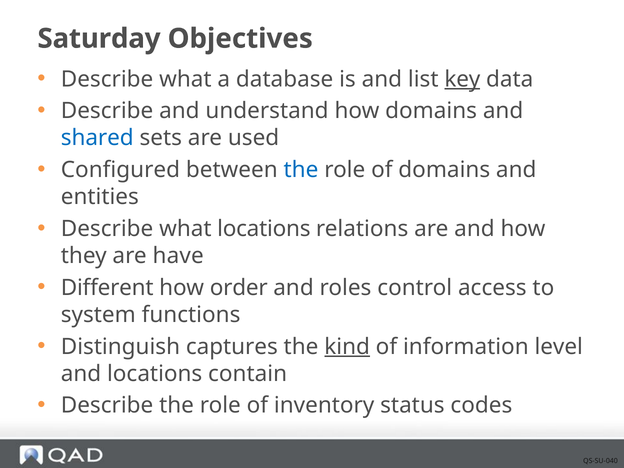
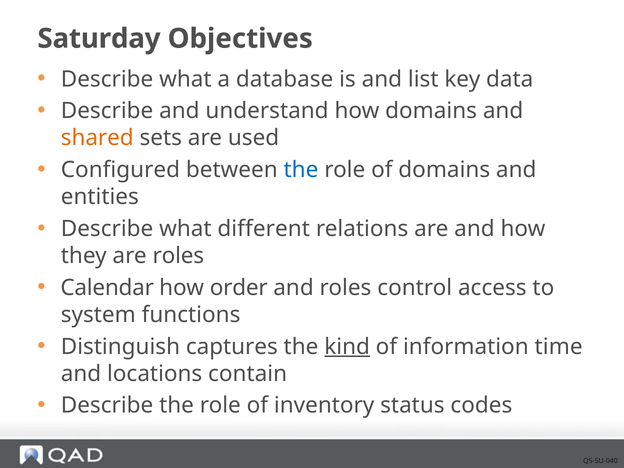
key underline: present -> none
shared colour: blue -> orange
what locations: locations -> different
are have: have -> roles
Different: Different -> Calendar
level: level -> time
